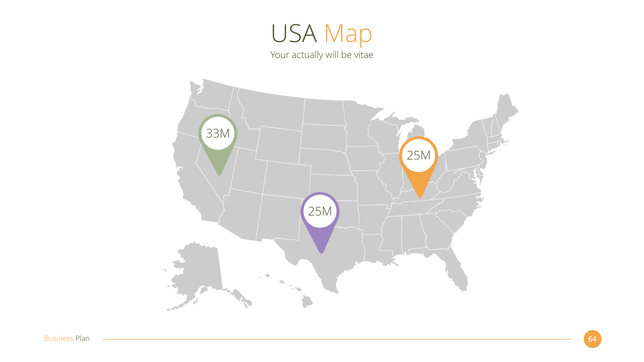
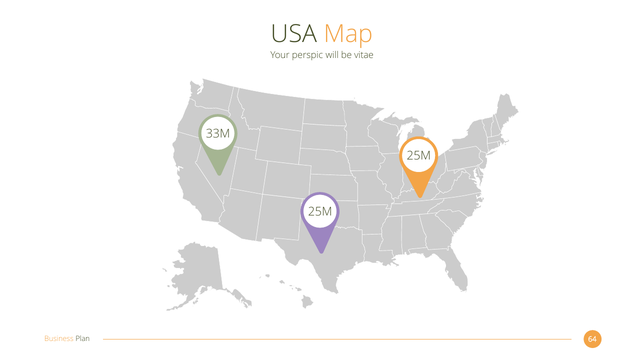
actually: actually -> perspic
